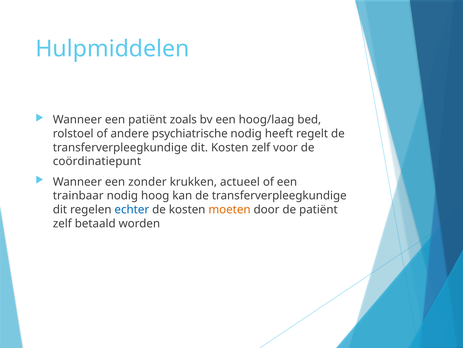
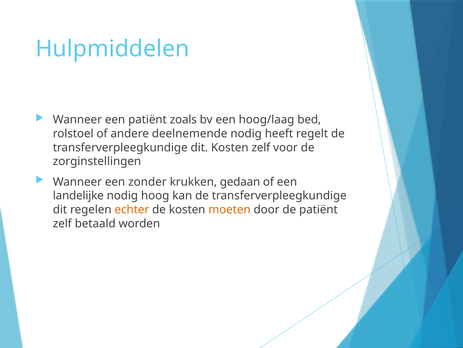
psychiatrische: psychiatrische -> deelnemende
coördinatiepunt: coördinatiepunt -> zorginstellingen
actueel: actueel -> gedaan
trainbaar: trainbaar -> landelijke
echter colour: blue -> orange
